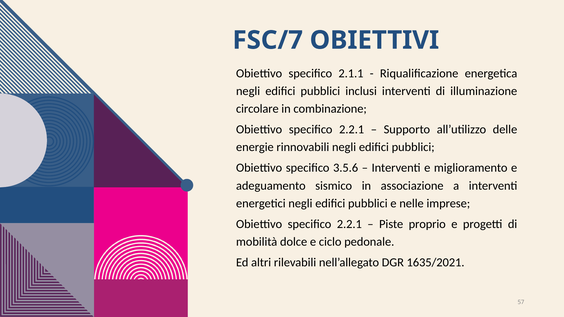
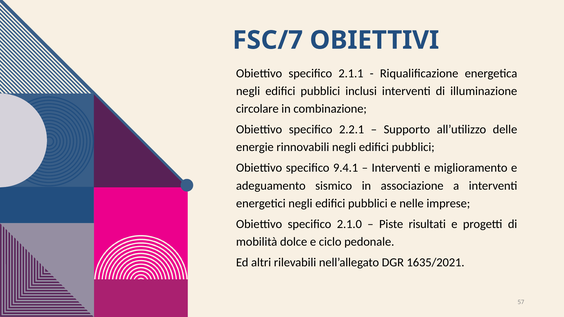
3.5.6: 3.5.6 -> 9.4.1
2.2.1 at (349, 224): 2.2.1 -> 2.1.0
proprio: proprio -> risultati
